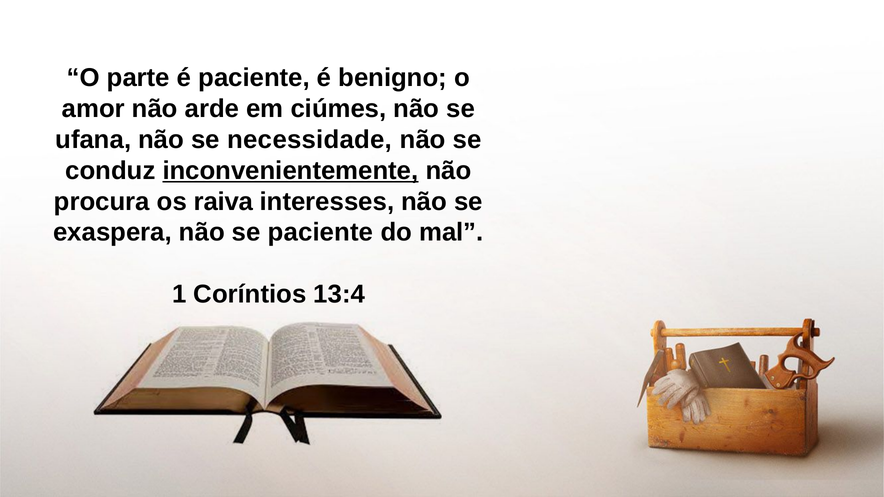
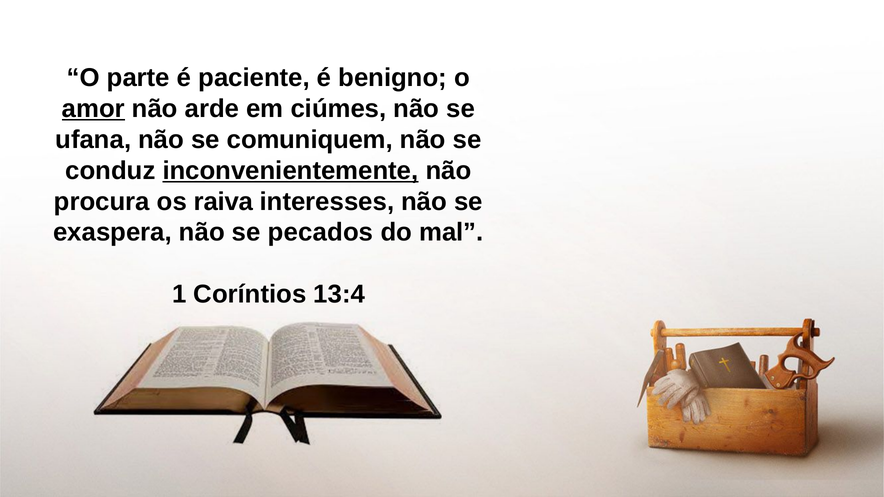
amor underline: none -> present
necessidade: necessidade -> comuniquem
se paciente: paciente -> pecados
